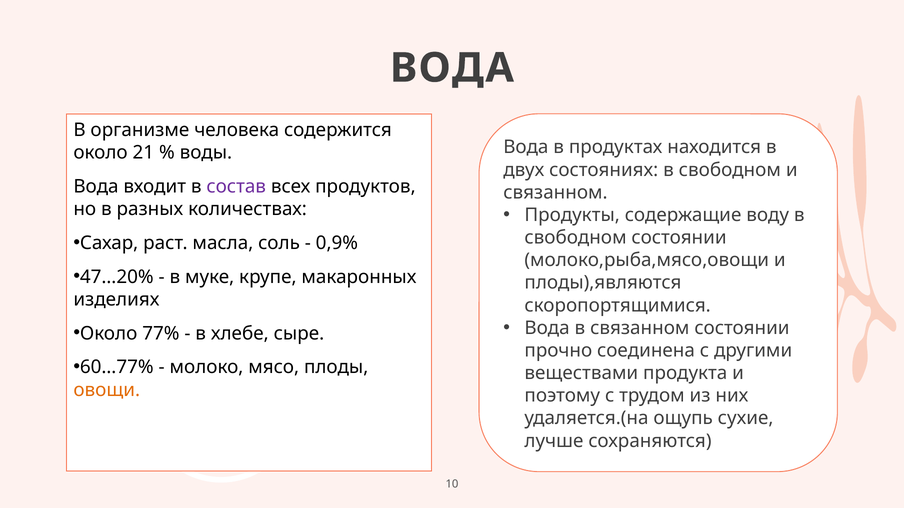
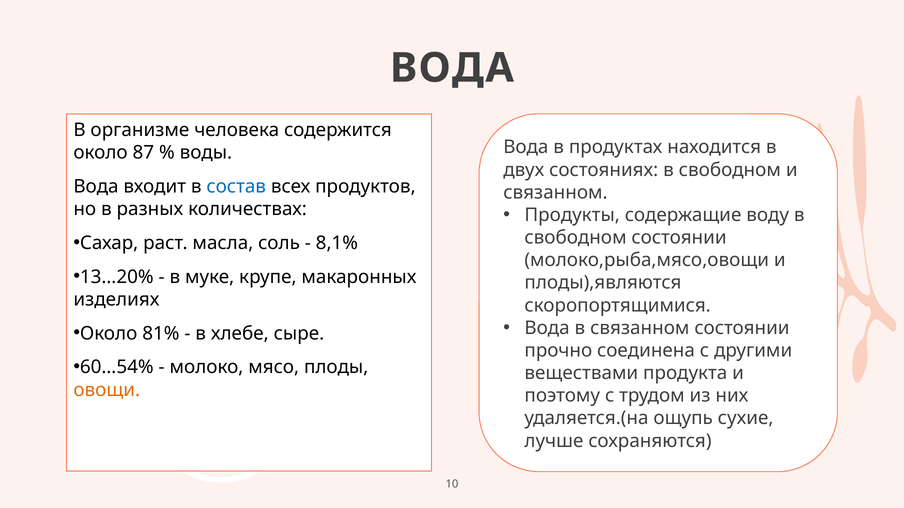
21: 21 -> 87
состав colour: purple -> blue
0,9%: 0,9% -> 8,1%
47…20%: 47…20% -> 13…20%
77%: 77% -> 81%
60…77%: 60…77% -> 60…54%
